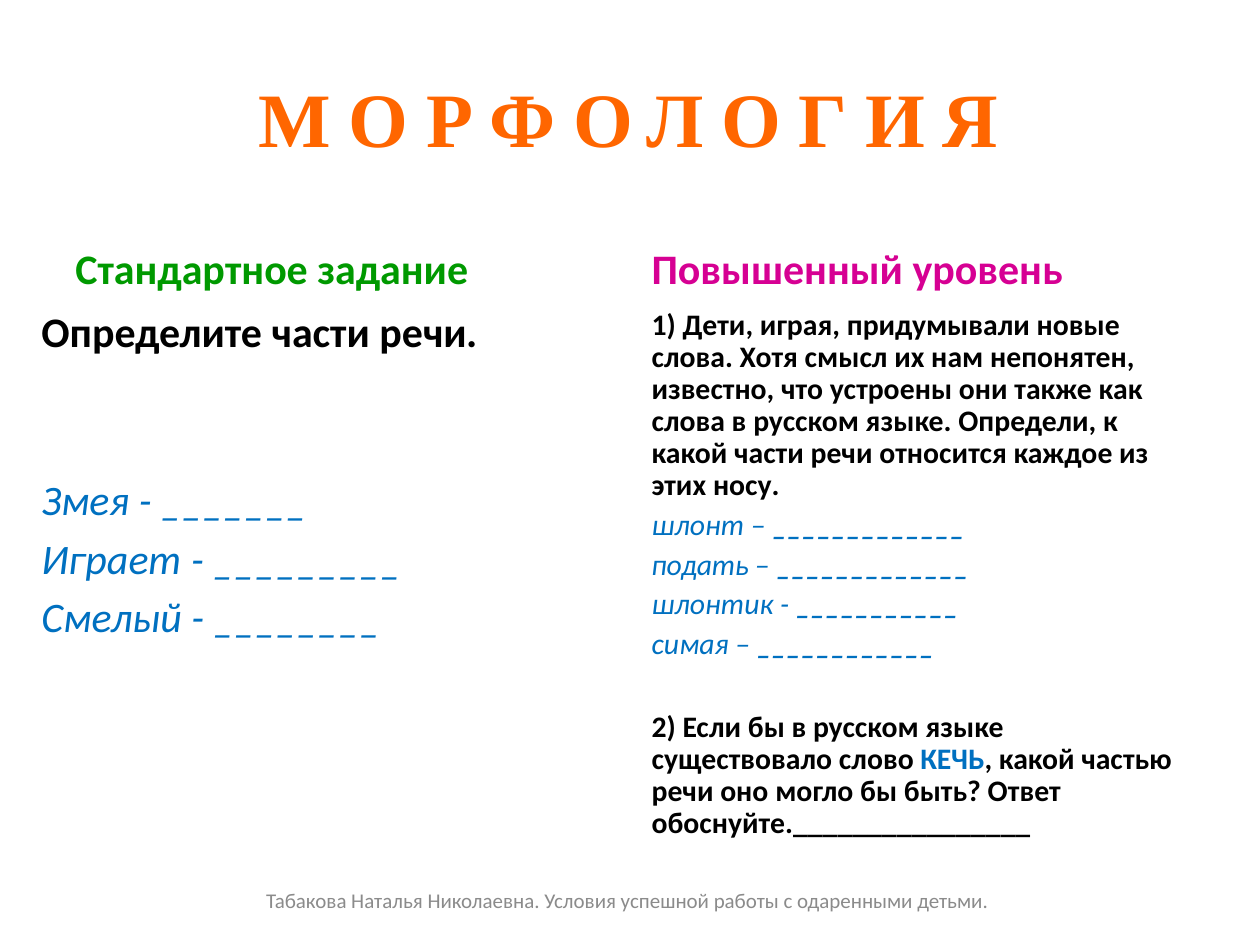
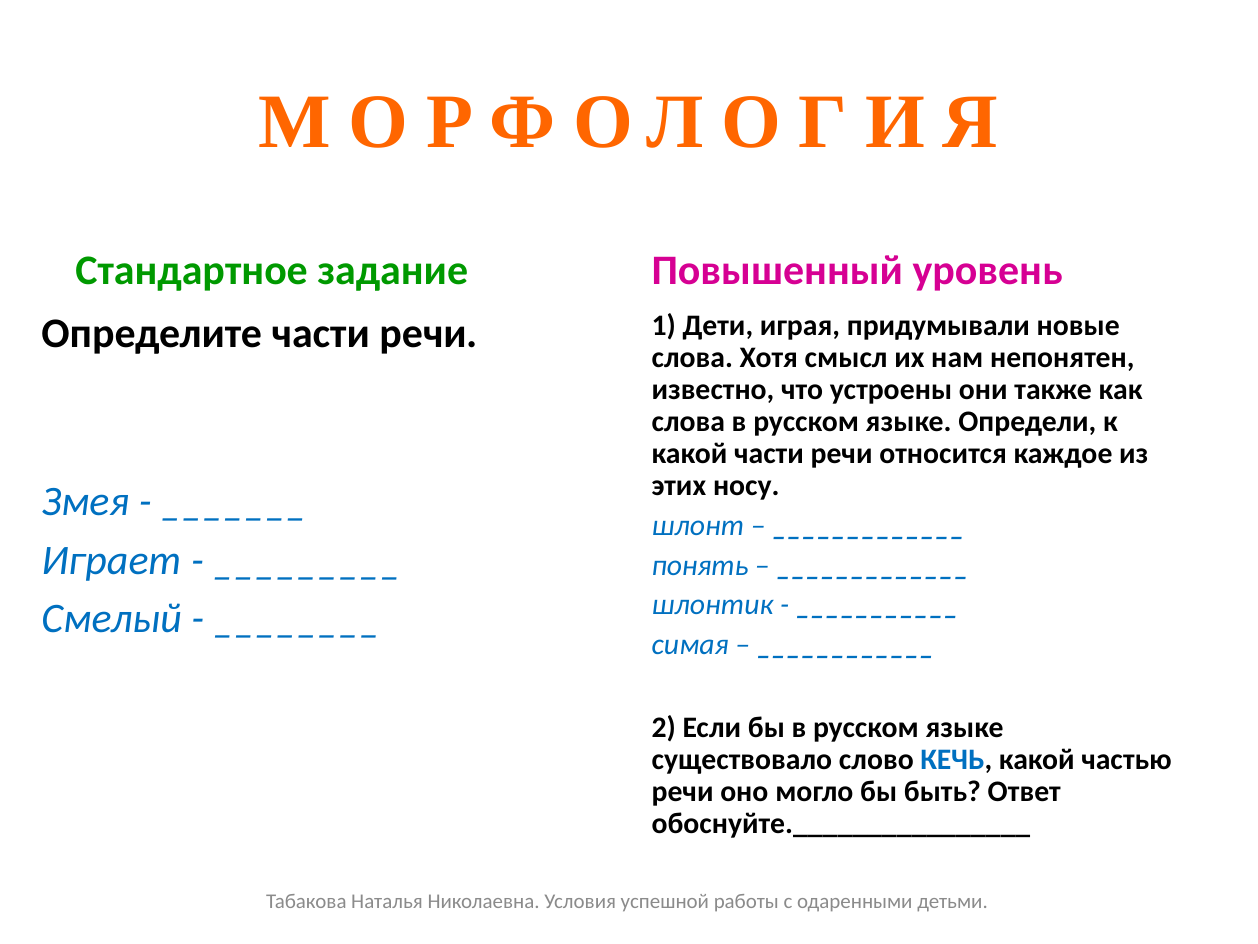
подать: подать -> понять
